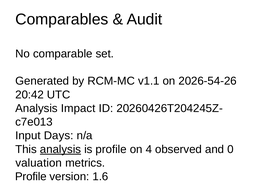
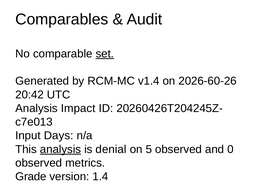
set underline: none -> present
v1.1: v1.1 -> v1.4
2026-54-26: 2026-54-26 -> 2026-60-26
is profile: profile -> denial
4: 4 -> 5
valuation at (39, 163): valuation -> observed
Profile at (31, 177): Profile -> Grade
1.6: 1.6 -> 1.4
